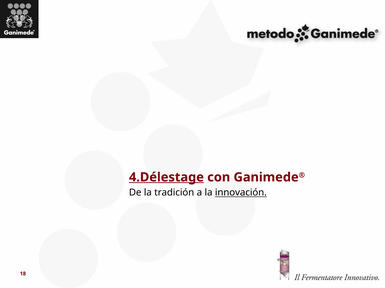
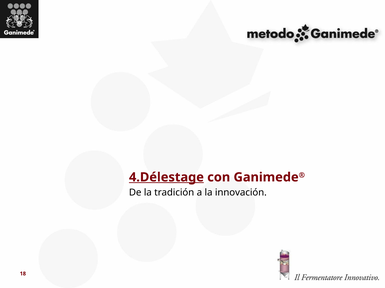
innovación underline: present -> none
